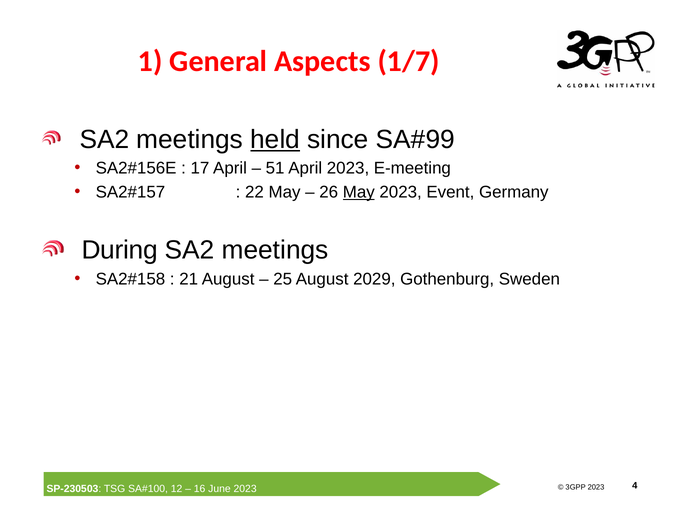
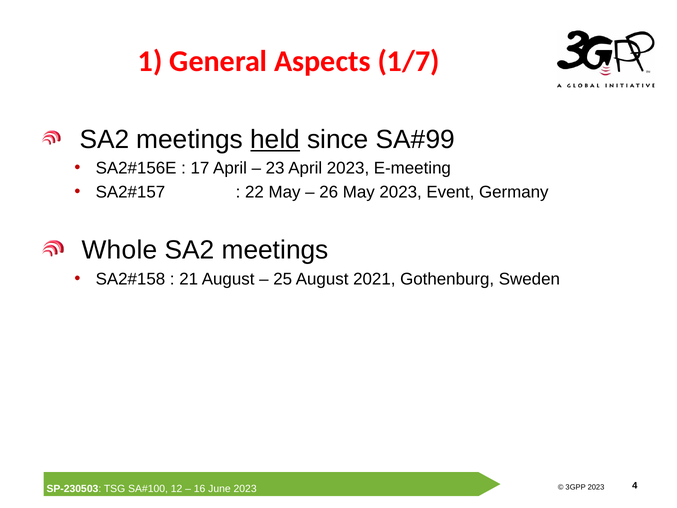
51: 51 -> 23
May at (359, 192) underline: present -> none
During: During -> Whole
2029: 2029 -> 2021
